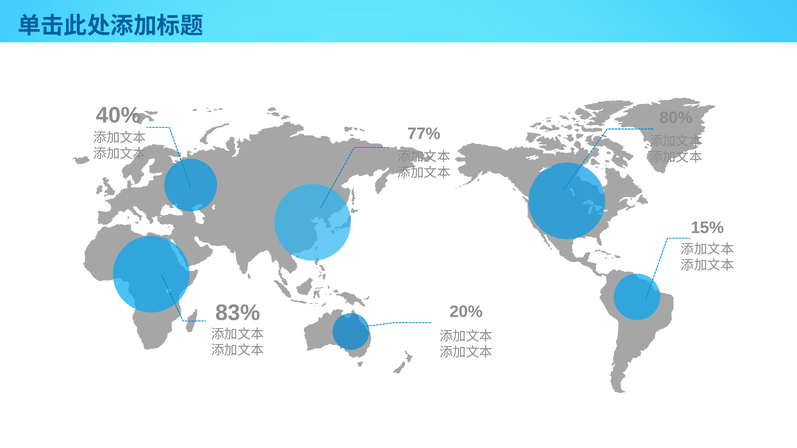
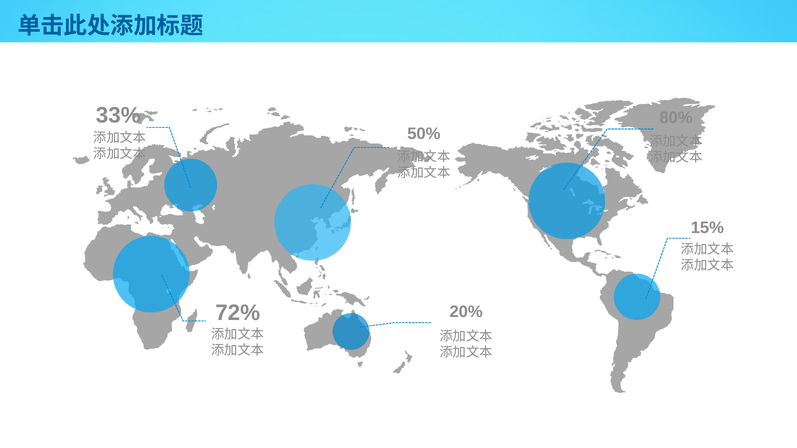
40%: 40% -> 33%
77%: 77% -> 50%
83%: 83% -> 72%
